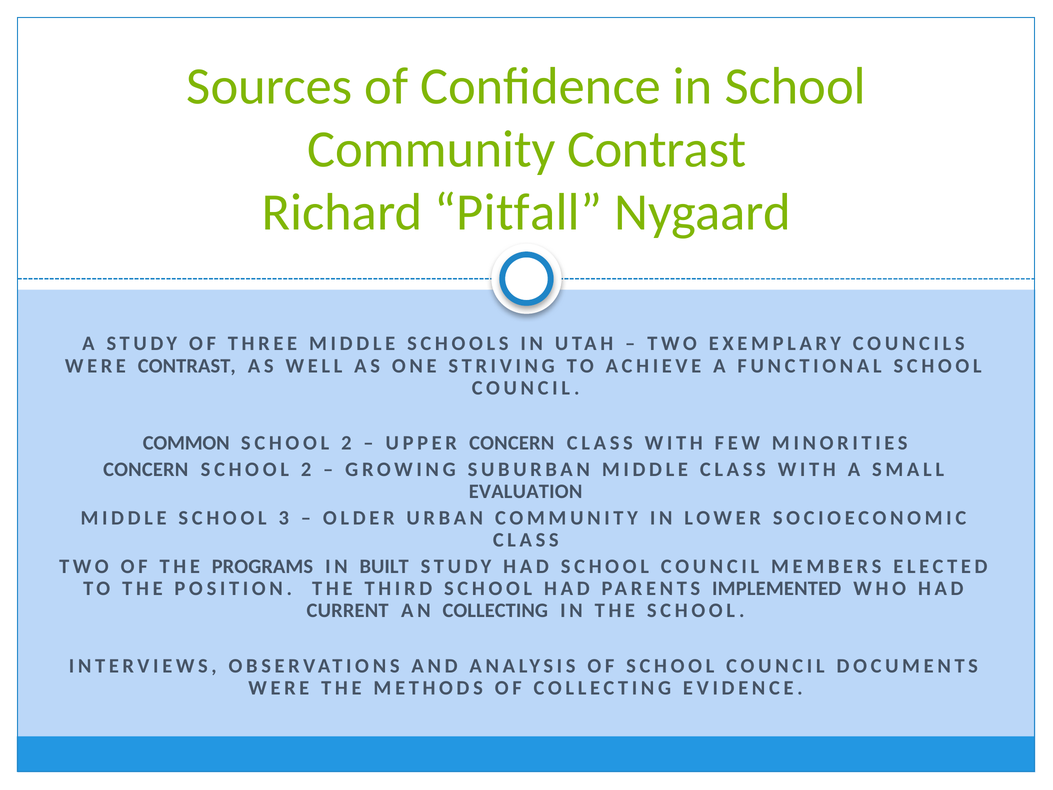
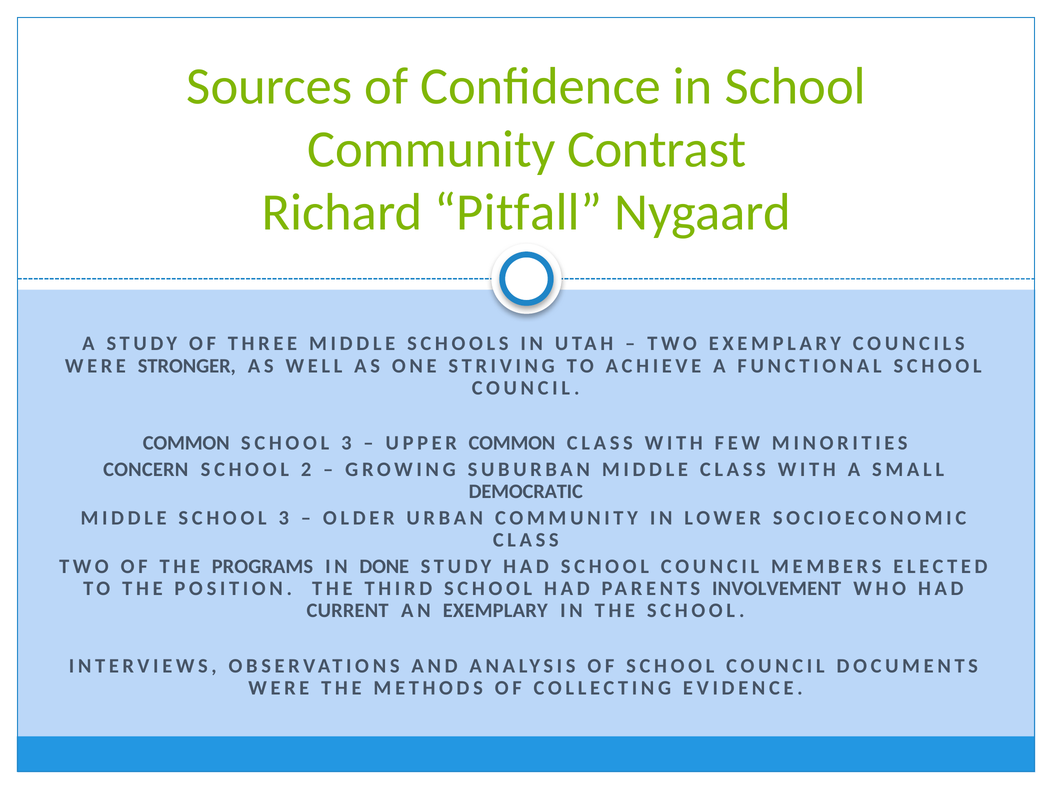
WERE CONTRAST: CONTRAST -> STRONGER
2 at (346, 443): 2 -> 3
UPPER CONCERN: CONCERN -> COMMON
EVALUATION: EVALUATION -> DEMOCRATIC
BUILT: BUILT -> DONE
IMPLEMENTED: IMPLEMENTED -> INVOLVEMENT
AN COLLECTING: COLLECTING -> EXEMPLARY
